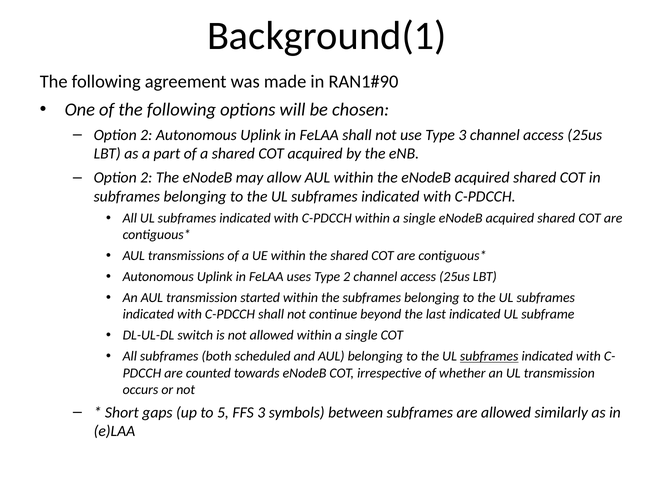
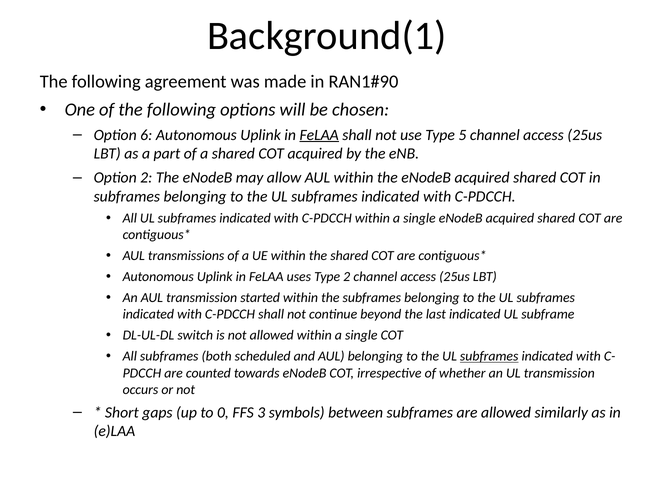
2 at (146, 135): 2 -> 6
FeLAA at (319, 135) underline: none -> present
Type 3: 3 -> 5
5: 5 -> 0
